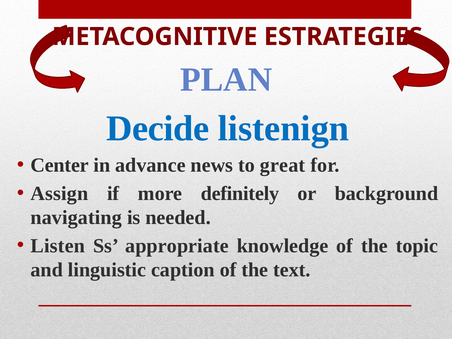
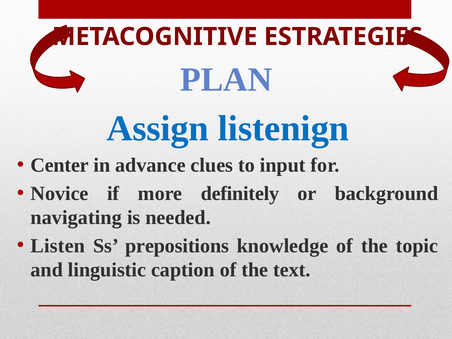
Decide: Decide -> Assign
news: news -> clues
great: great -> input
Assign: Assign -> Novice
appropriate: appropriate -> prepositions
